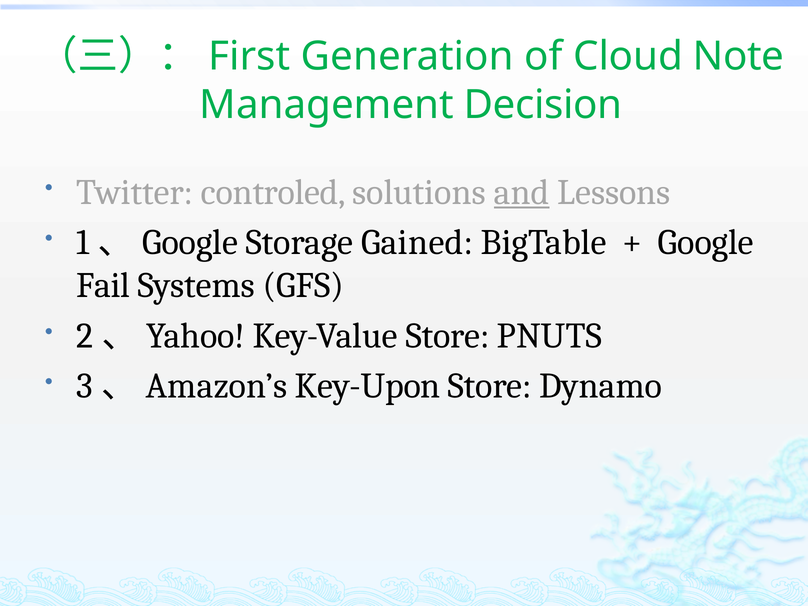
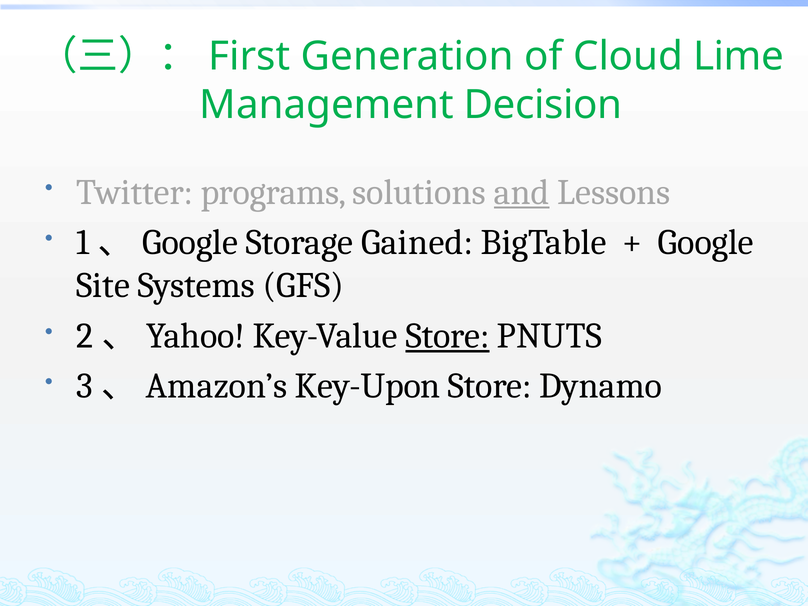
Note: Note -> Lime
controled: controled -> programs
Fail: Fail -> Site
Store at (448, 336) underline: none -> present
